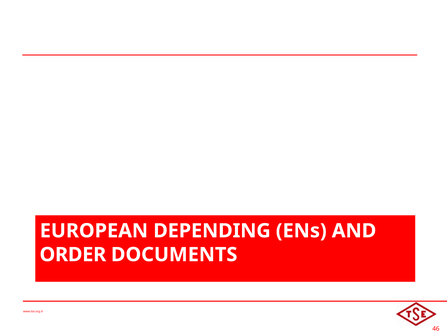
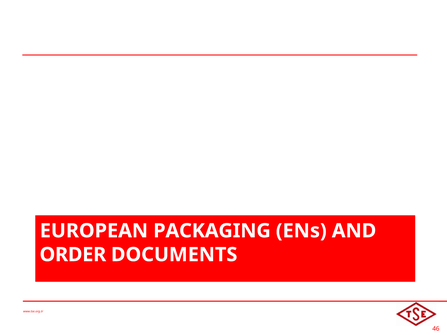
DEPENDING: DEPENDING -> PACKAGING
